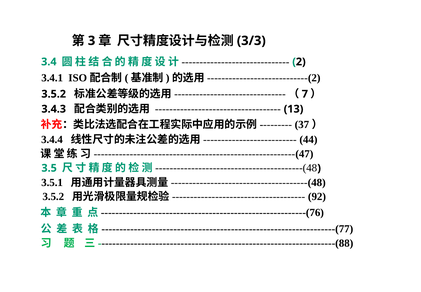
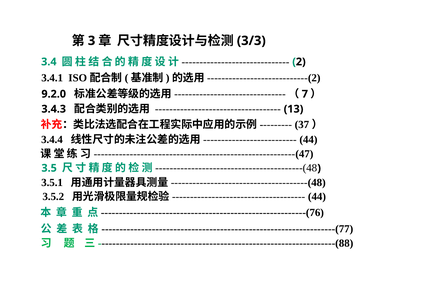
3.5.2 at (54, 94): 3.5.2 -> 9.2.0
92 at (317, 196): 92 -> 44
